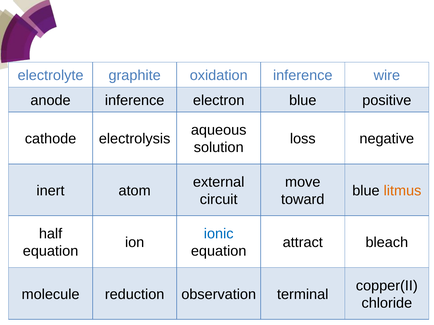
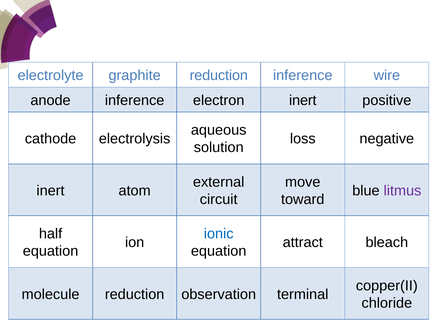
graphite oxidation: oxidation -> reduction
electron blue: blue -> inert
litmus colour: orange -> purple
